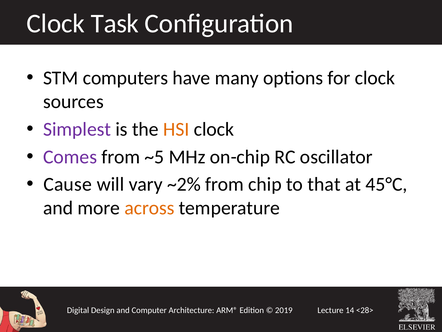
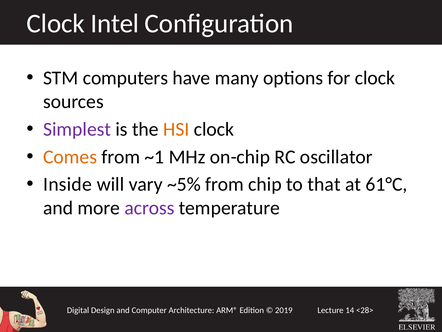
Task: Task -> Intel
Comes colour: purple -> orange
~5: ~5 -> ~1
Cause: Cause -> Inside
~2%: ~2% -> ~5%
45°C: 45°C -> 61°C
across colour: orange -> purple
